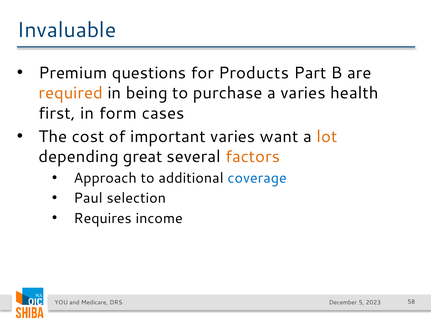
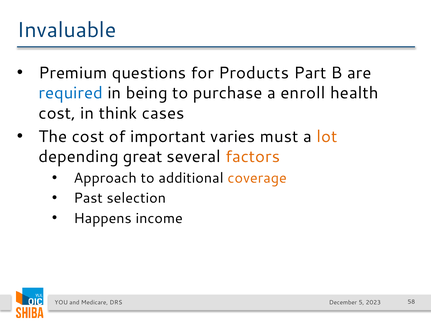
required colour: orange -> blue
a varies: varies -> enroll
first at (57, 113): first -> cost
form: form -> think
want: want -> must
coverage colour: blue -> orange
Paul: Paul -> Past
Requires: Requires -> Happens
